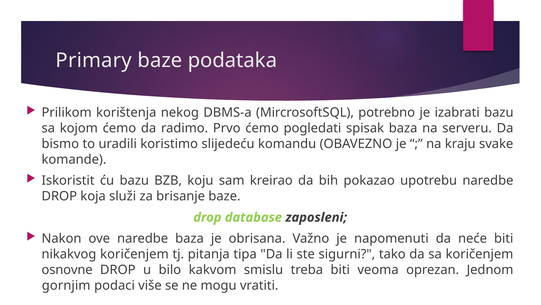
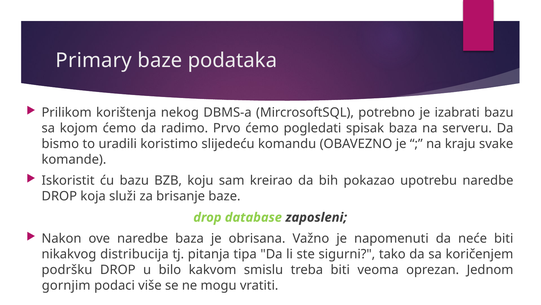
nikakvog koričenjem: koričenjem -> distribucija
osnovne: osnovne -> podršku
